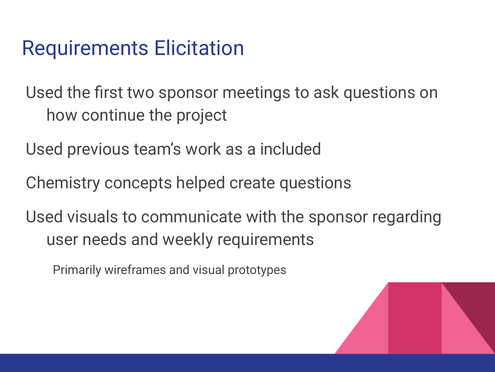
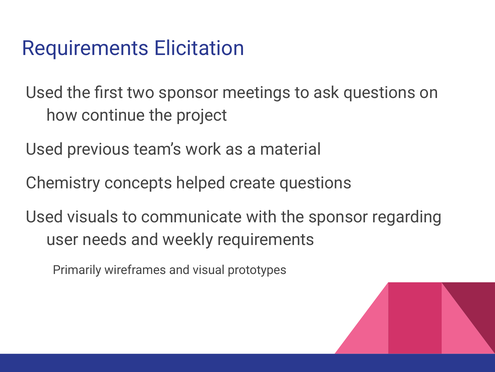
included: included -> material
